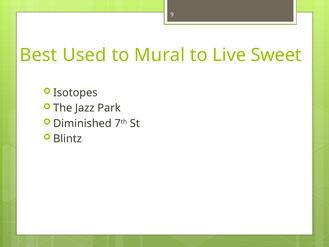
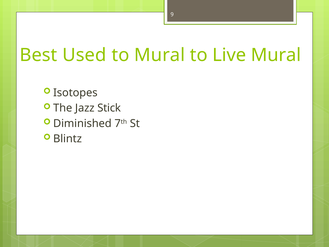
Live Sweet: Sweet -> Mural
Park: Park -> Stick
